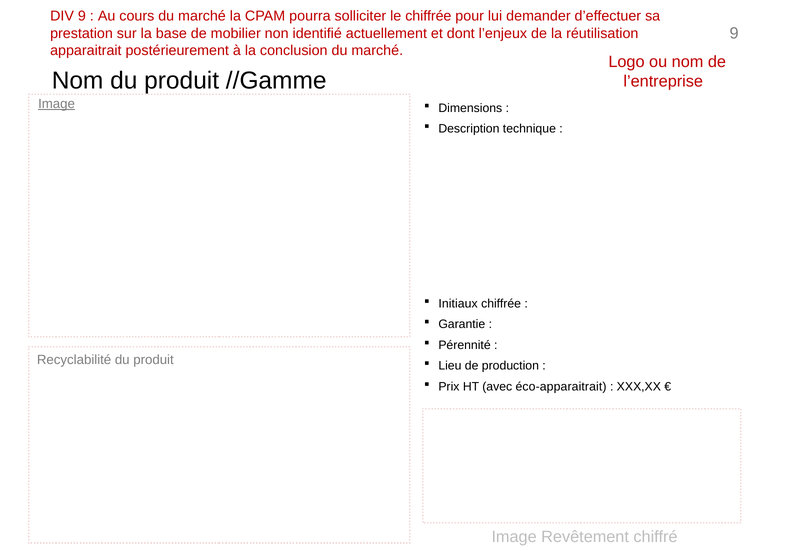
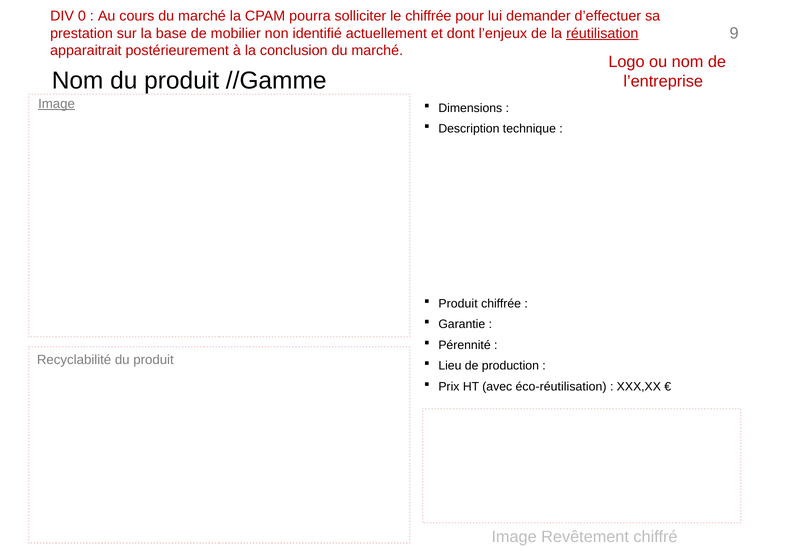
DIV 9: 9 -> 0
réutilisation underline: none -> present
Initiaux at (458, 304): Initiaux -> Produit
éco-apparaitrait: éco-apparaitrait -> éco-réutilisation
